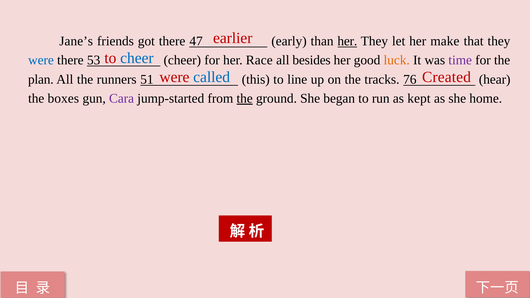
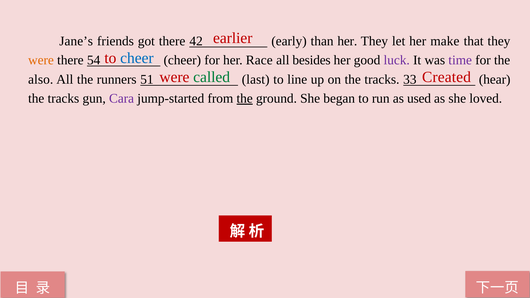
47: 47 -> 42
her at (347, 41) underline: present -> none
were at (41, 60) colour: blue -> orange
53: 53 -> 54
luck colour: orange -> purple
called colour: blue -> green
plan: plan -> also
this: this -> last
76: 76 -> 33
boxes at (63, 98): boxes -> tracks
kept: kept -> used
home: home -> loved
